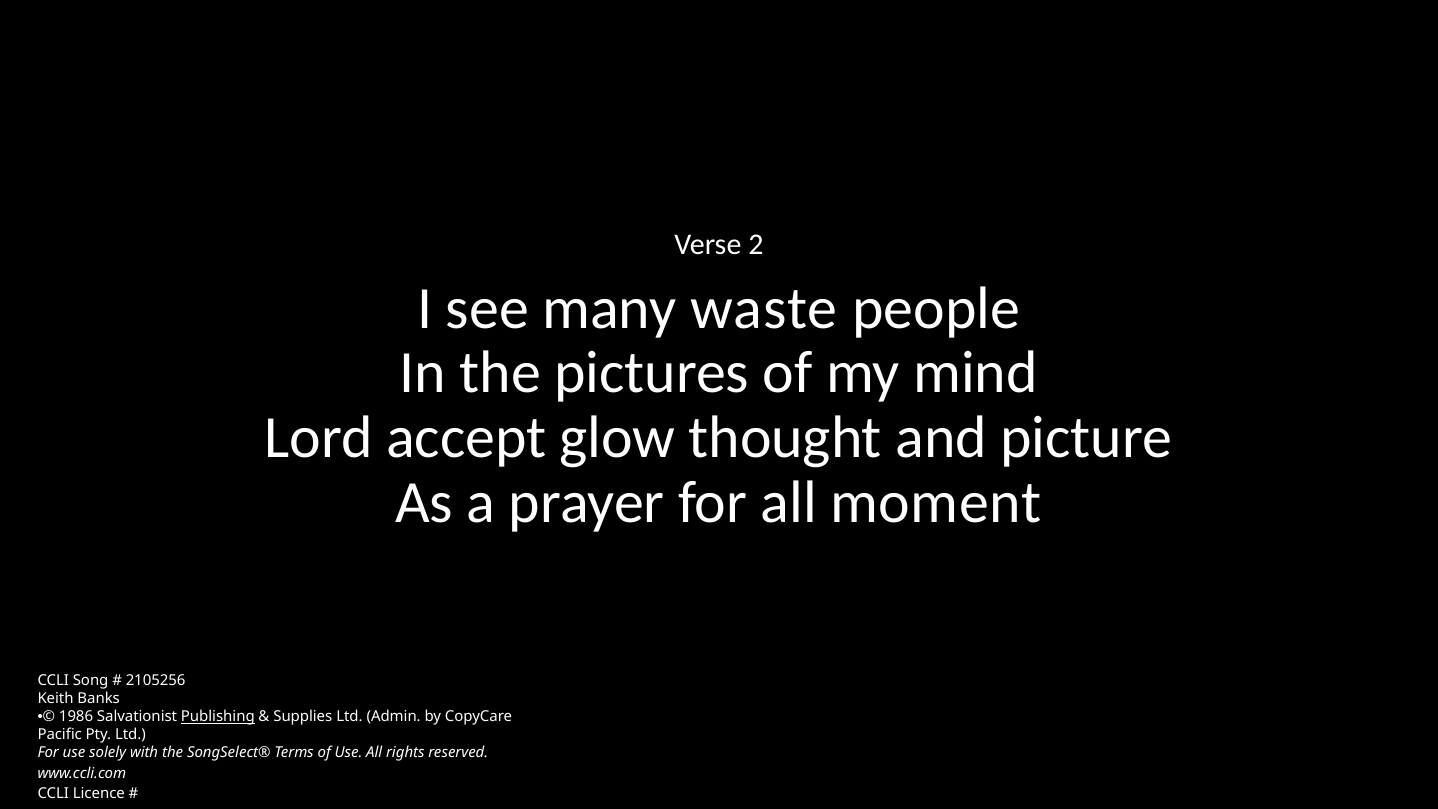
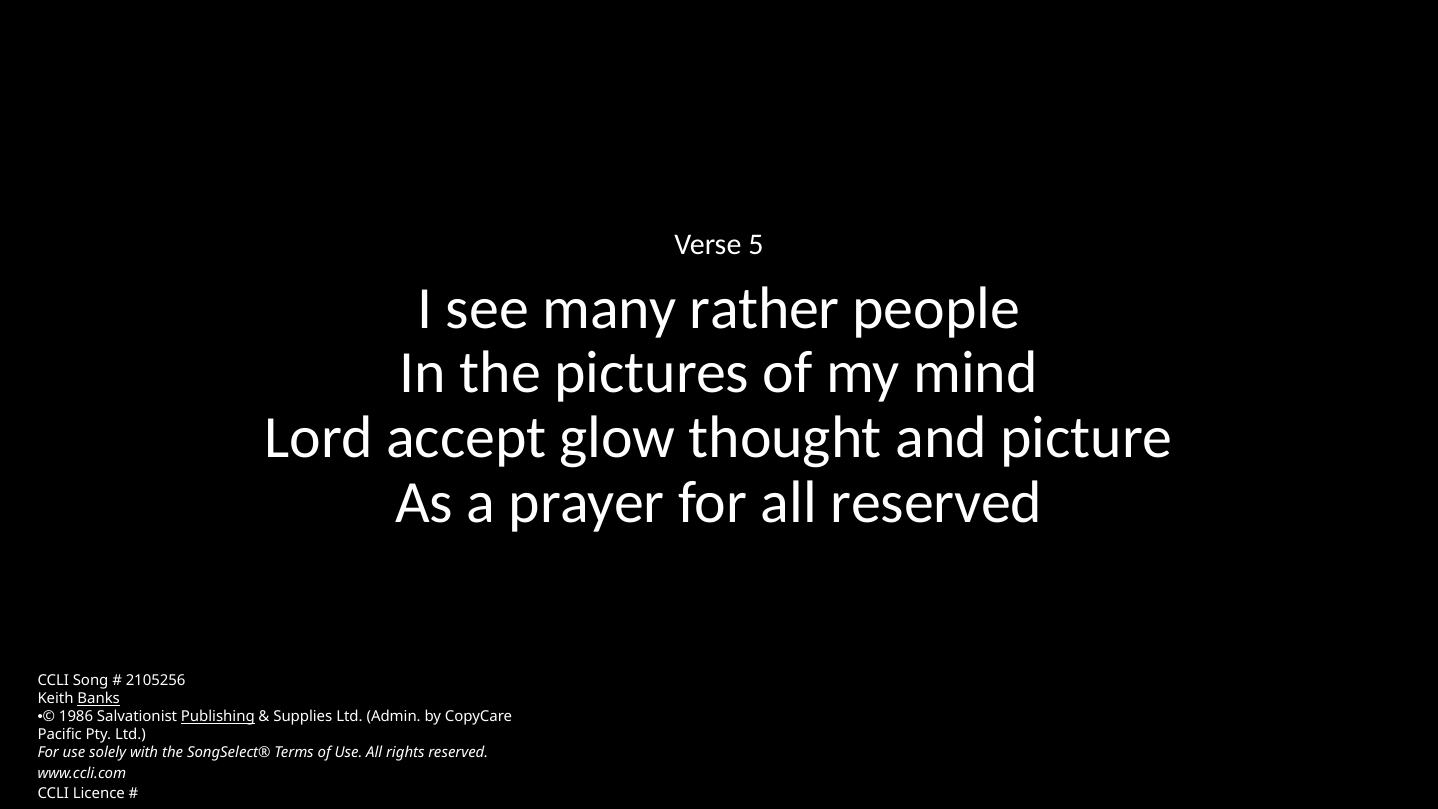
2: 2 -> 5
waste: waste -> rather
all moment: moment -> reserved
Banks underline: none -> present
